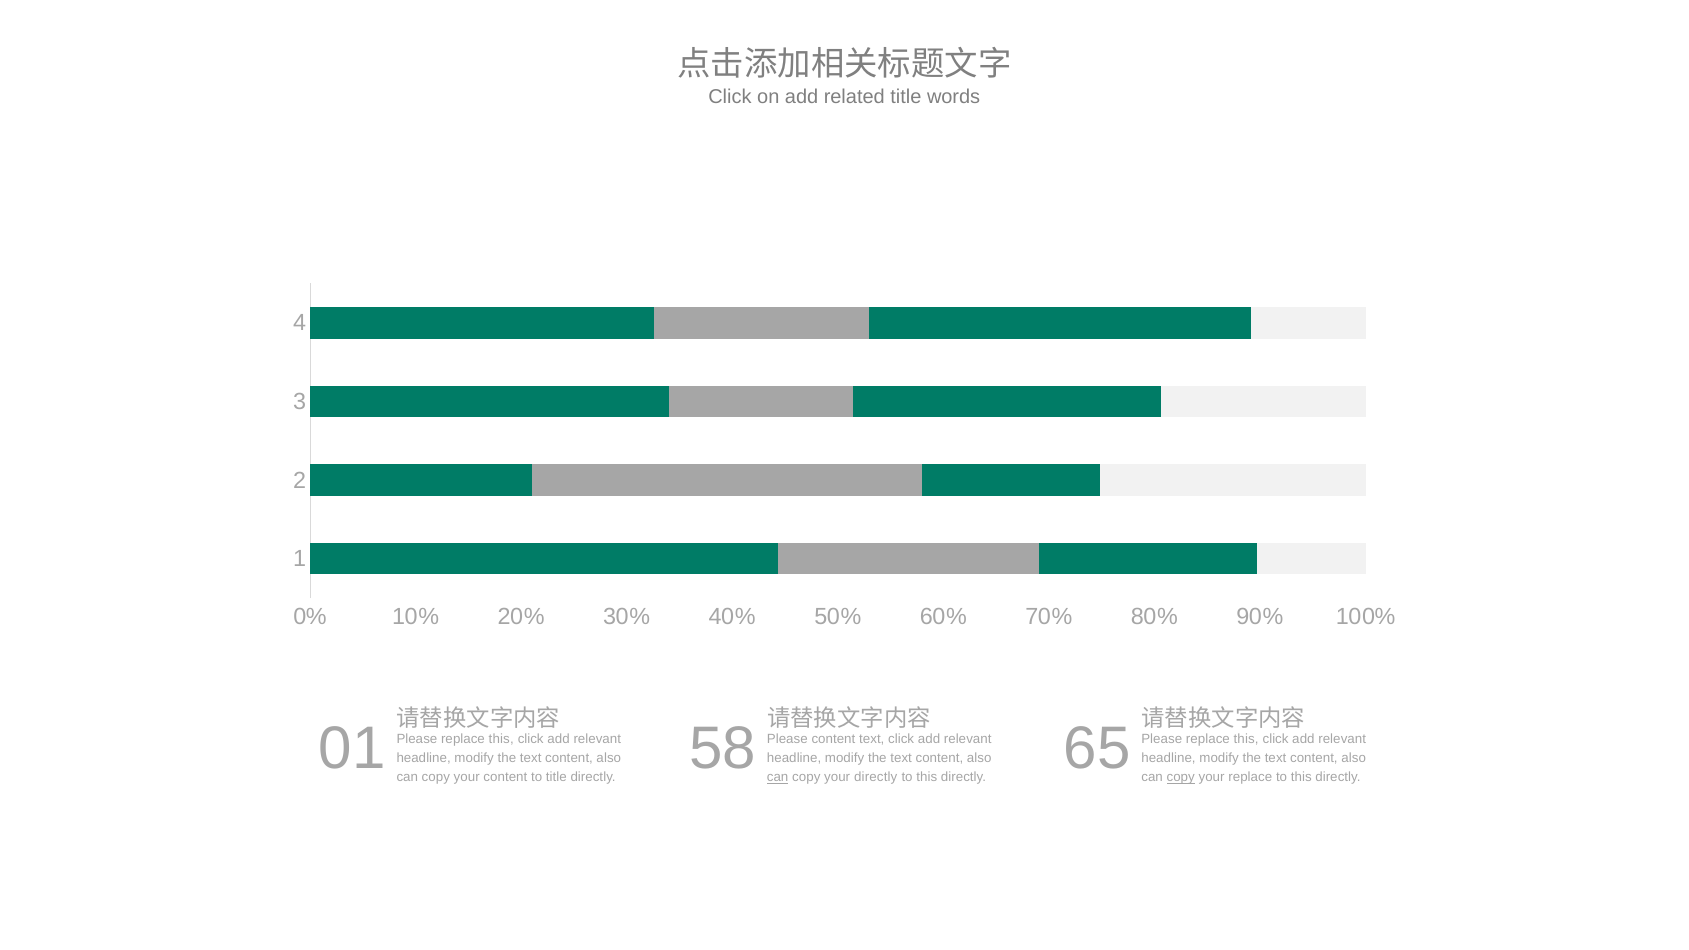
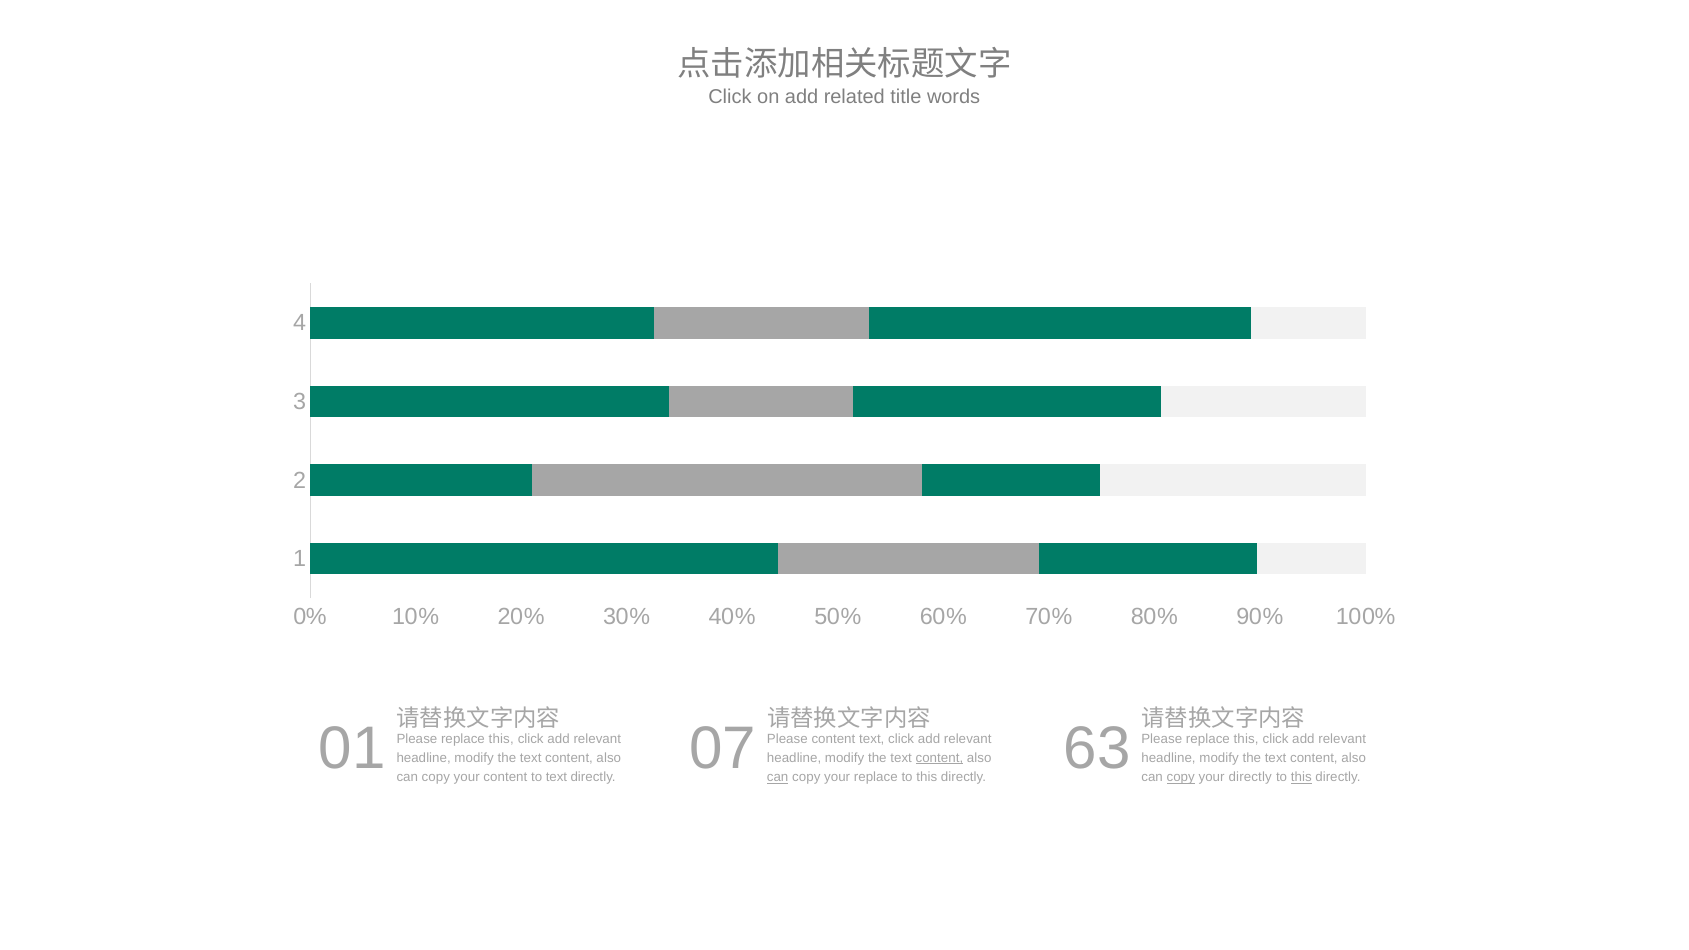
58: 58 -> 07
65: 65 -> 63
content at (939, 758) underline: none -> present
to title: title -> text
your directly: directly -> replace
your replace: replace -> directly
this at (1301, 777) underline: none -> present
